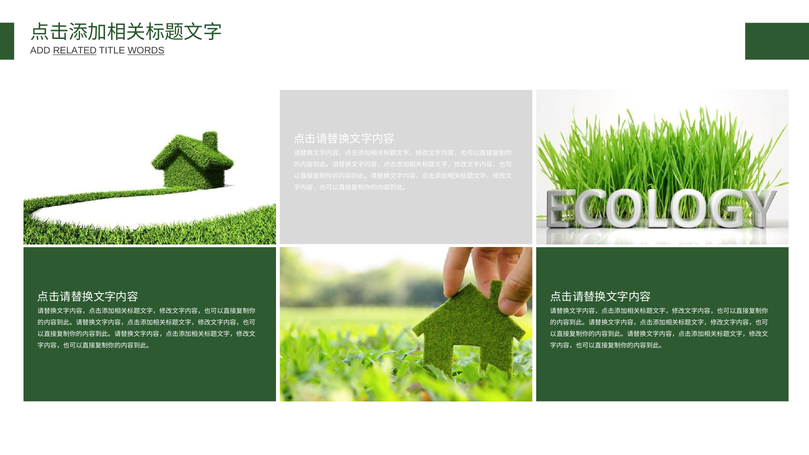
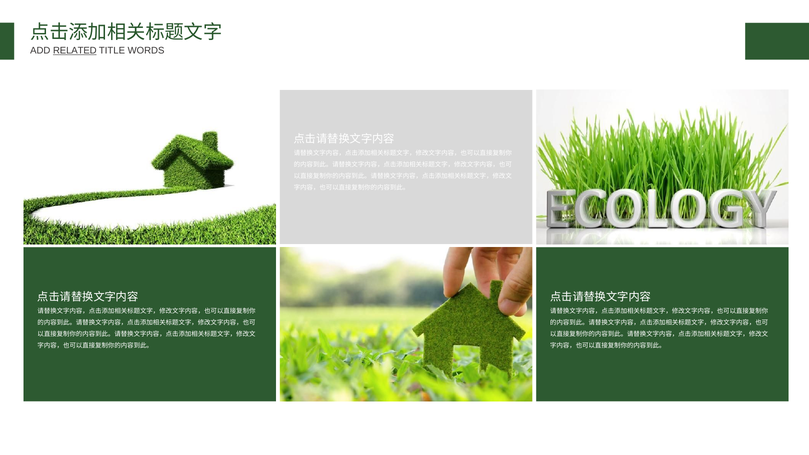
WORDS underline: present -> none
